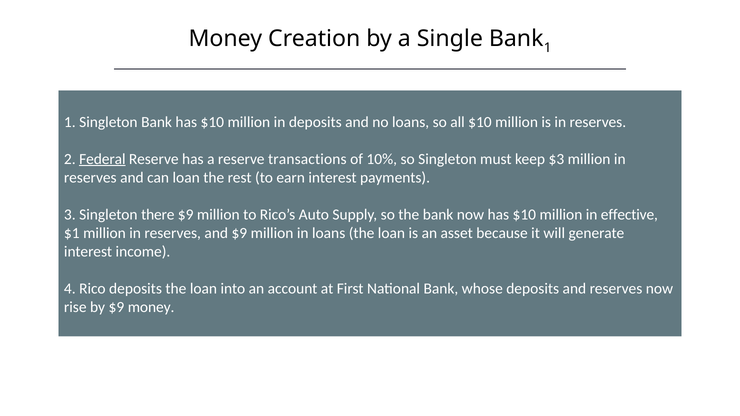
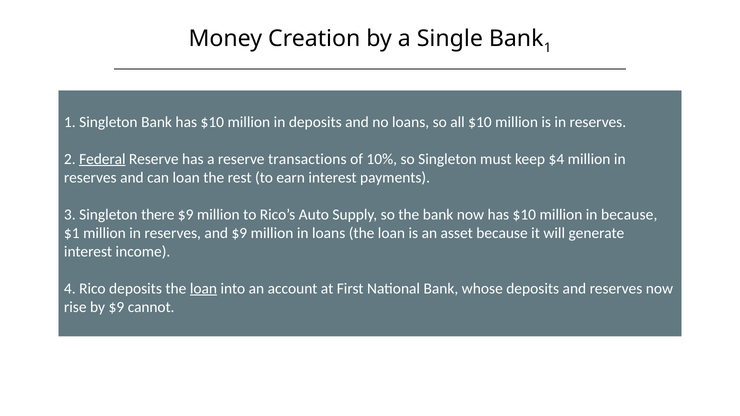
$3: $3 -> $4
in effective: effective -> because
loan at (203, 289) underline: none -> present
$9 money: money -> cannot
